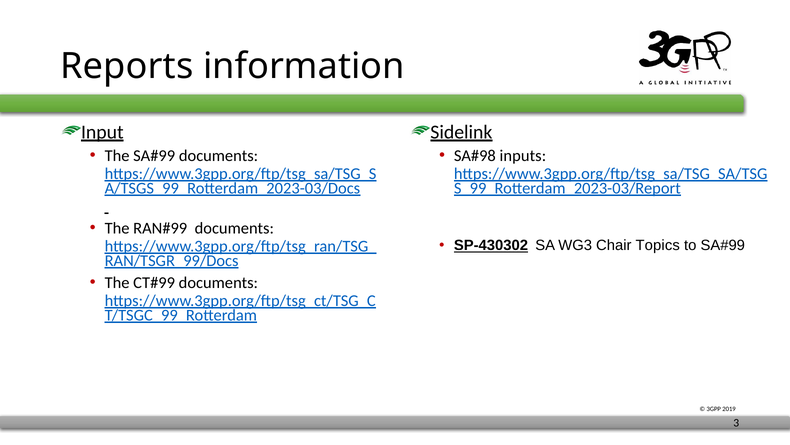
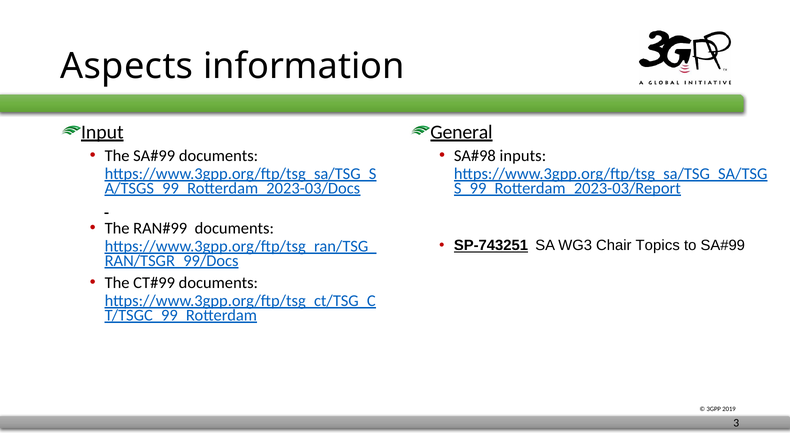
Reports: Reports -> Aspects
Sidelink: Sidelink -> General
SP-430302: SP-430302 -> SP-743251
